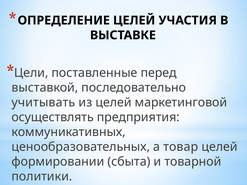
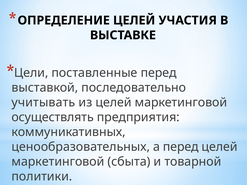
а товар: товар -> перед
формировании at (58, 162): формировании -> маркетинговой
